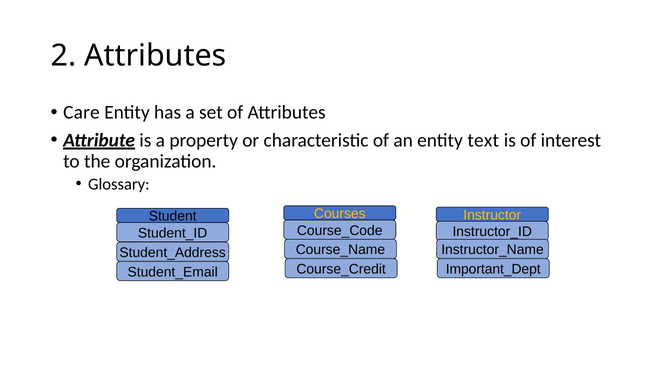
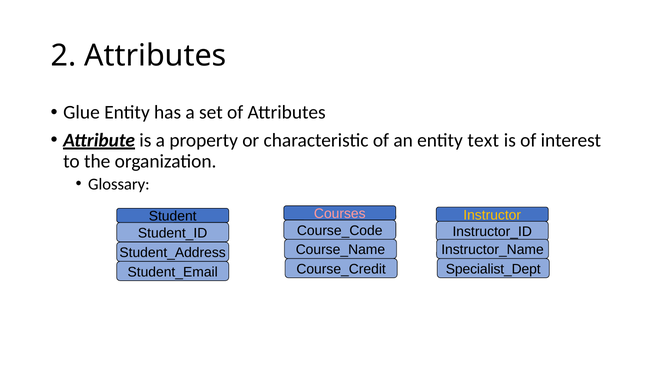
Care: Care -> Glue
Courses colour: yellow -> pink
Important_Dept: Important_Dept -> Specialist_Dept
